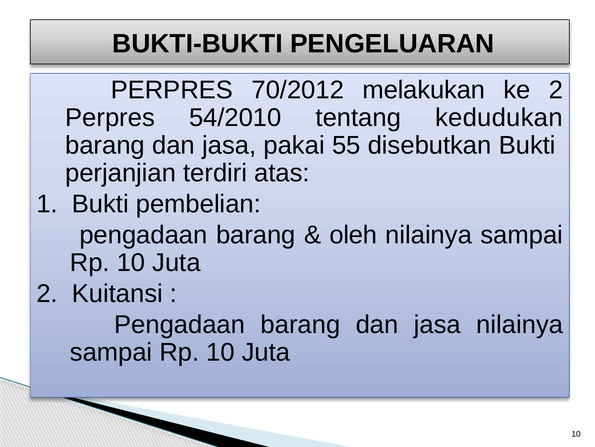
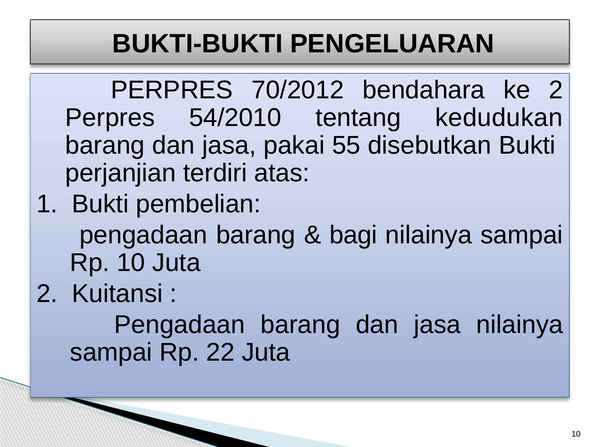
melakukan: melakukan -> bendahara
oleh: oleh -> bagi
10 at (221, 352): 10 -> 22
